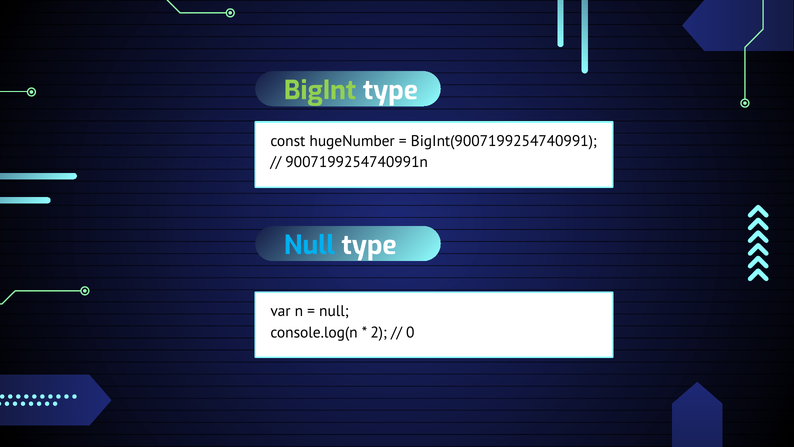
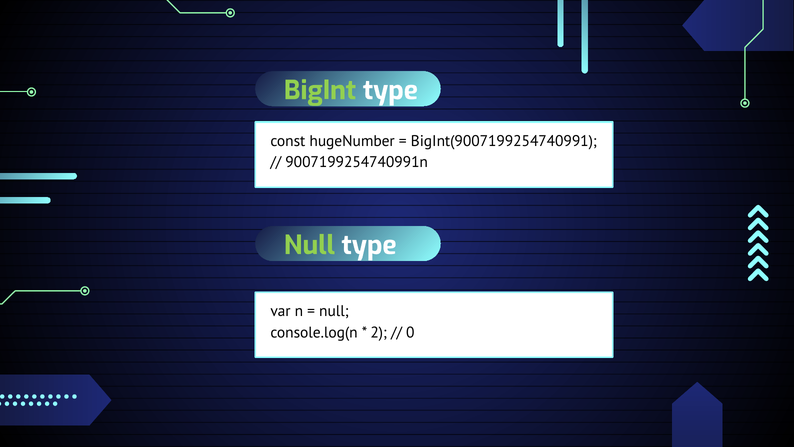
Null at (309, 245) colour: light blue -> light green
